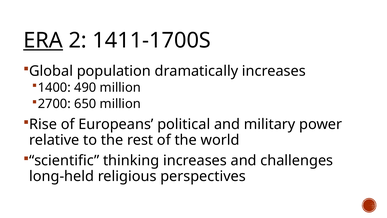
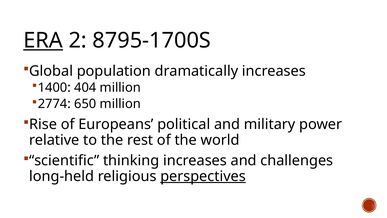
1411-1700S: 1411-1700S -> 8795-1700S
490: 490 -> 404
2700: 2700 -> 2774
perspectives underline: none -> present
